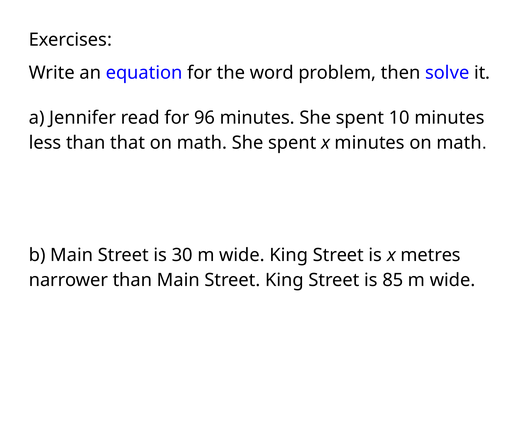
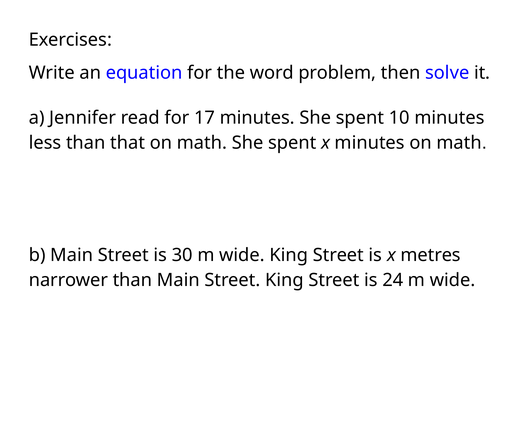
96: 96 -> 17
85: 85 -> 24
